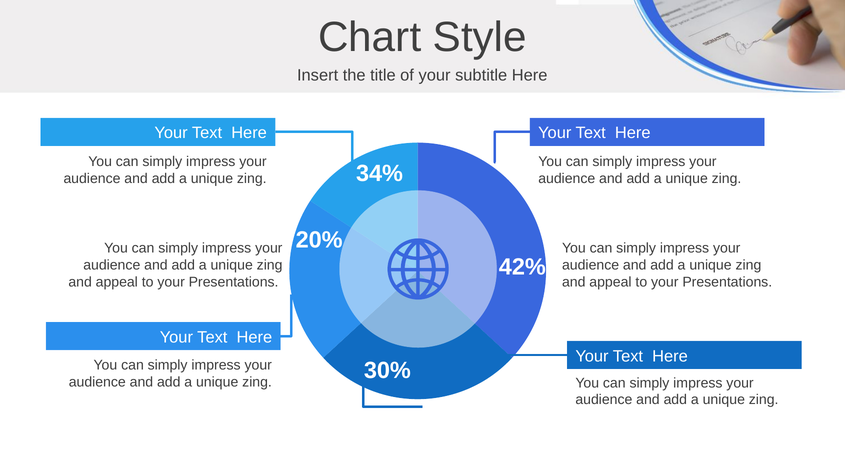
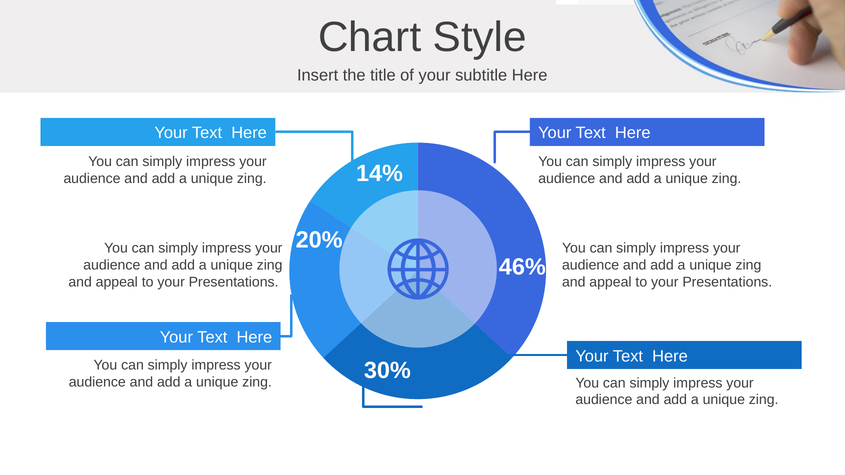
34%: 34% -> 14%
42%: 42% -> 46%
